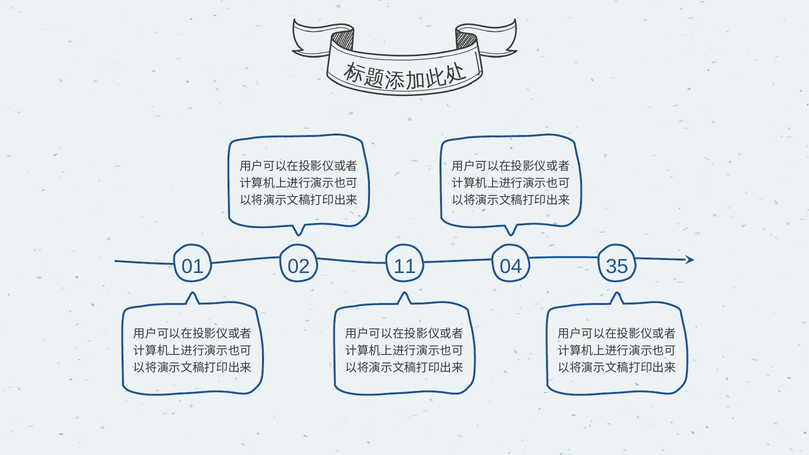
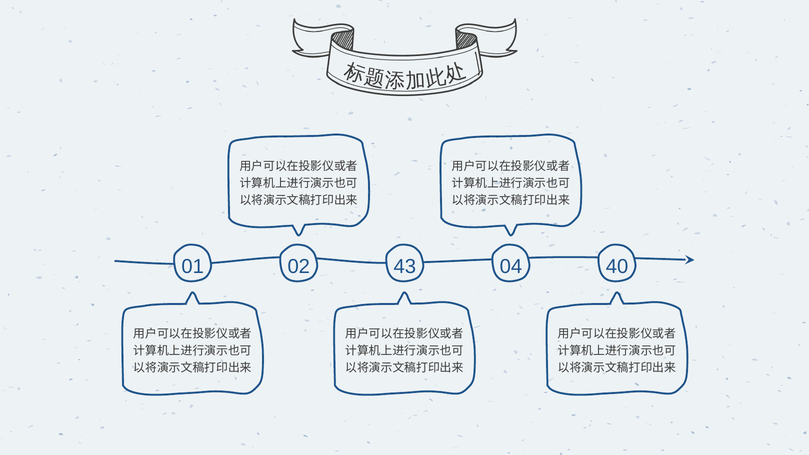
11: 11 -> 43
35: 35 -> 40
